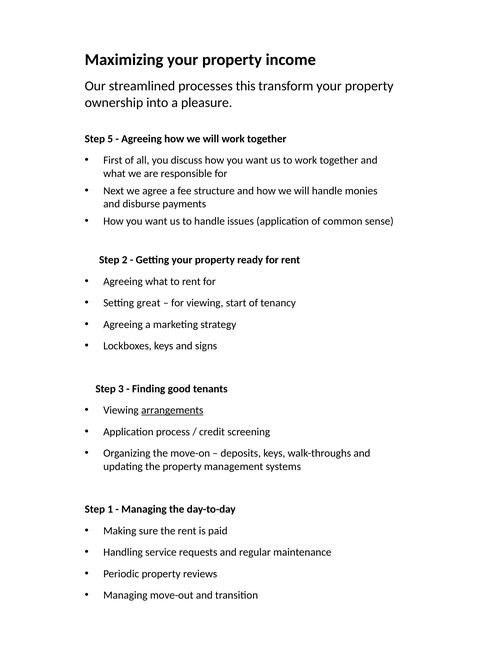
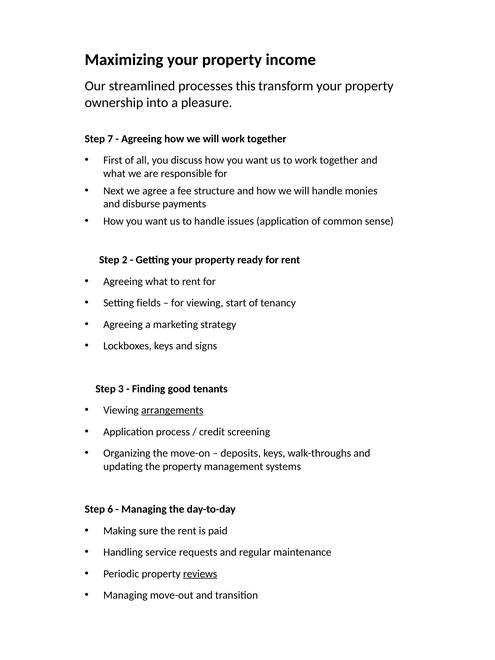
5: 5 -> 7
great: great -> fields
1: 1 -> 6
reviews underline: none -> present
